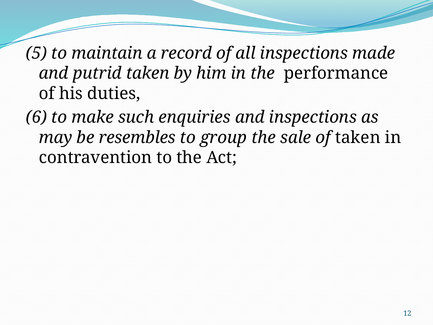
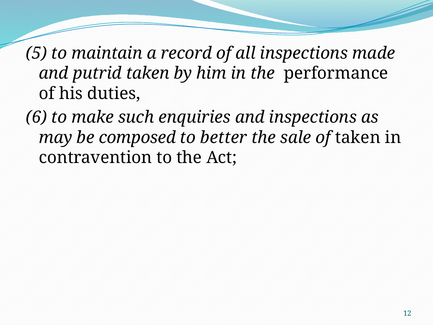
resembles: resembles -> composed
group: group -> better
